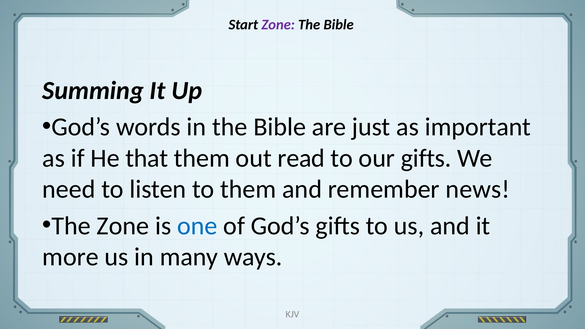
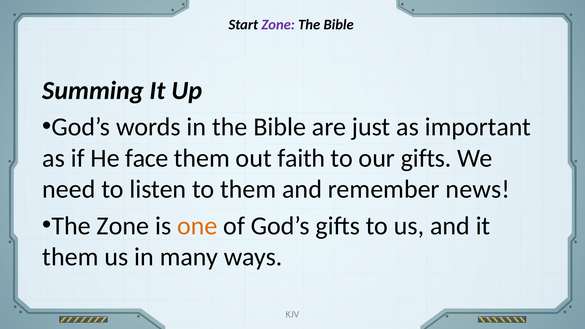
that: that -> face
read: read -> faith
one colour: blue -> orange
more at (70, 257): more -> them
